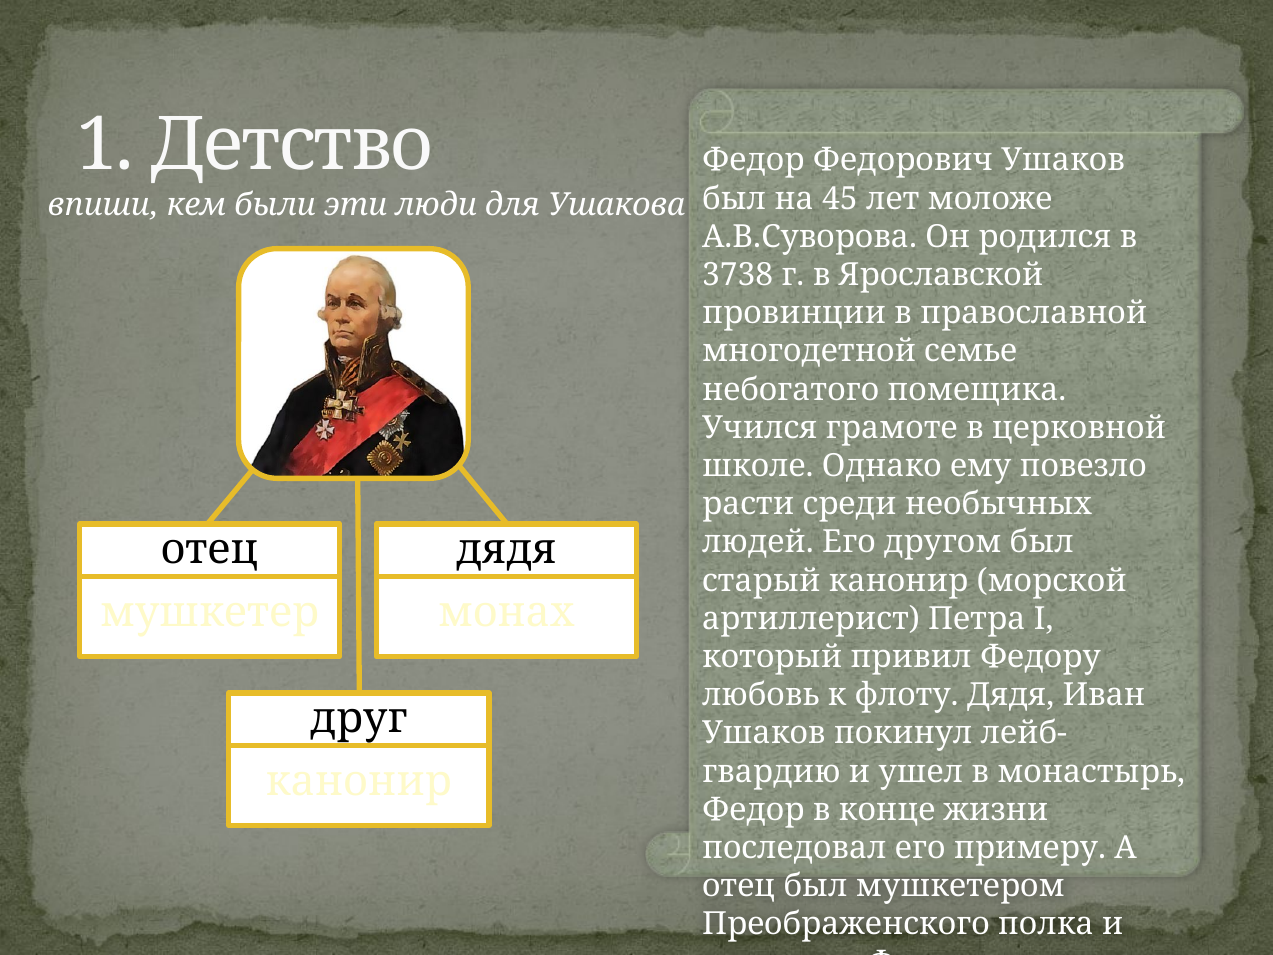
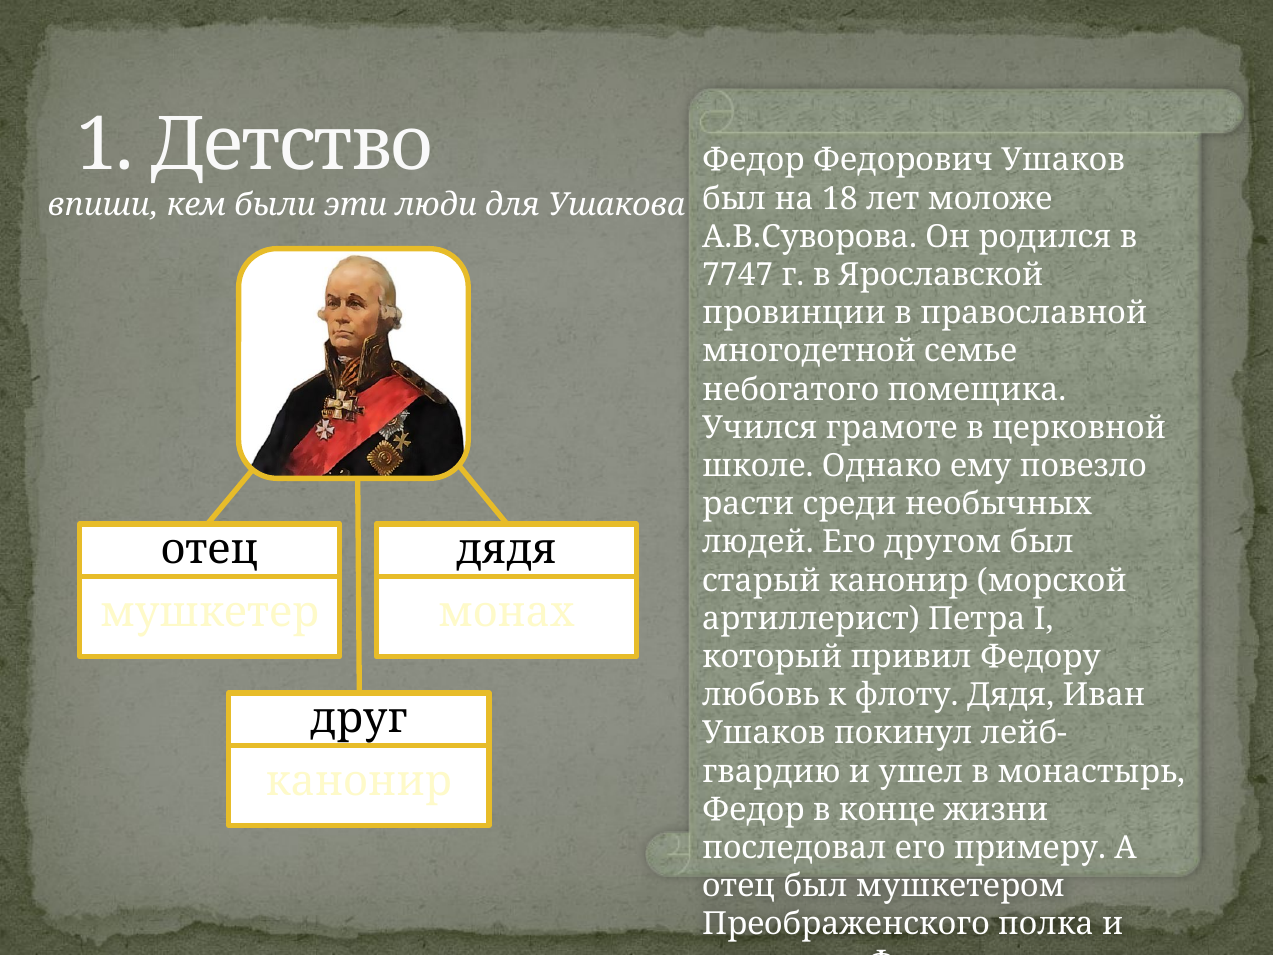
45: 45 -> 18
3738: 3738 -> 7747
